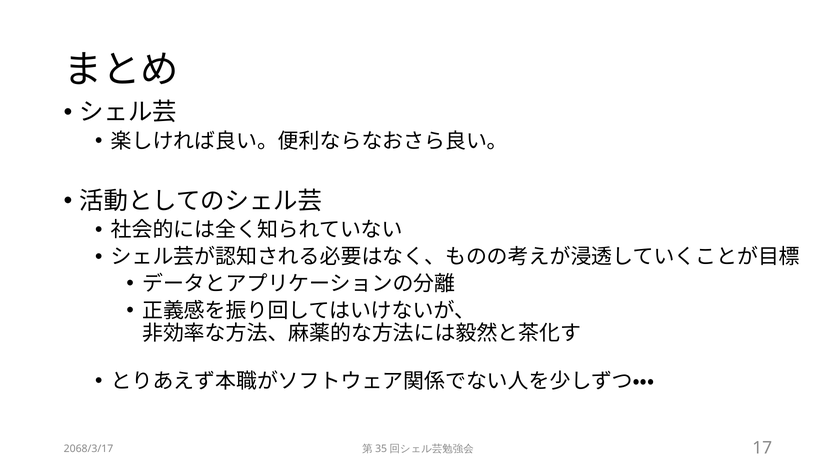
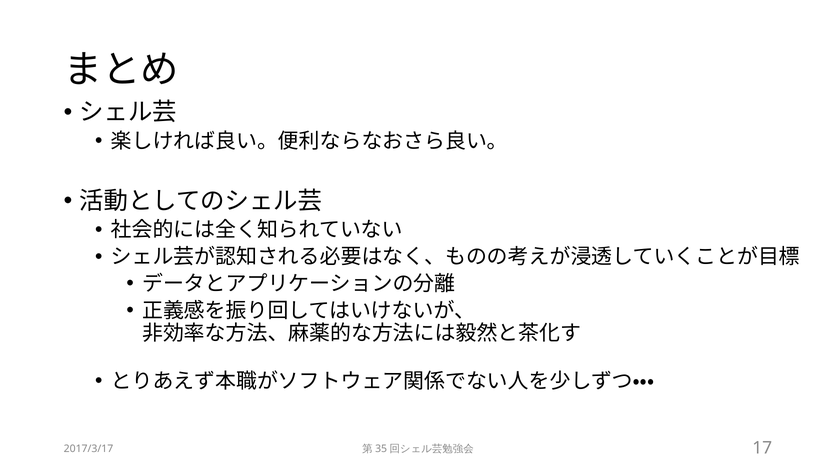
2068/3/17: 2068/3/17 -> 2017/3/17
